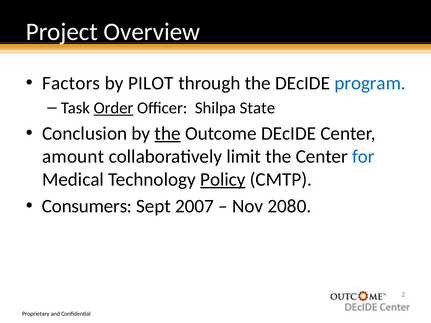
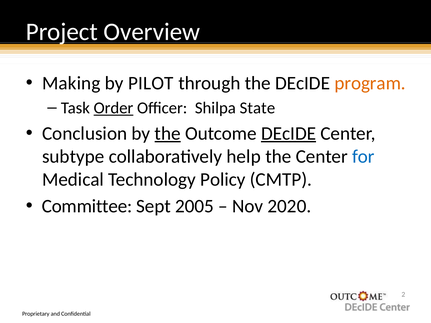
Factors: Factors -> Making
program colour: blue -> orange
DEcIDE at (289, 134) underline: none -> present
amount: amount -> subtype
limit: limit -> help
Policy underline: present -> none
Consumers: Consumers -> Committee
2007: 2007 -> 2005
2080: 2080 -> 2020
